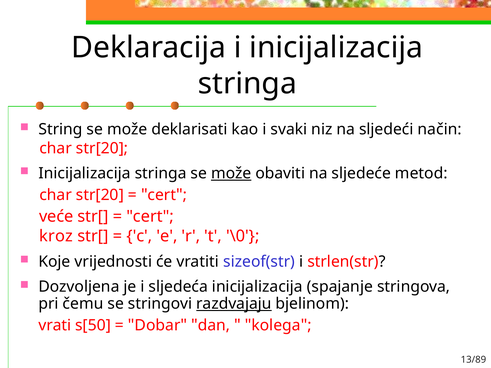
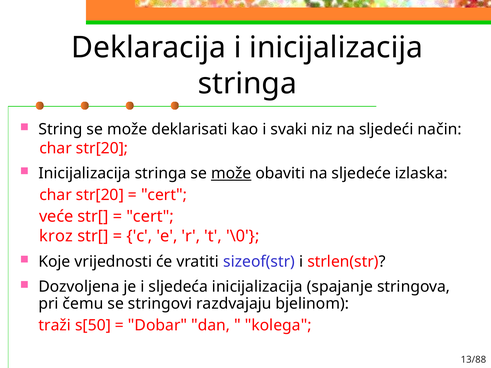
metod: metod -> izlaska
razdvajaju underline: present -> none
vrati: vrati -> traži
13/89: 13/89 -> 13/88
